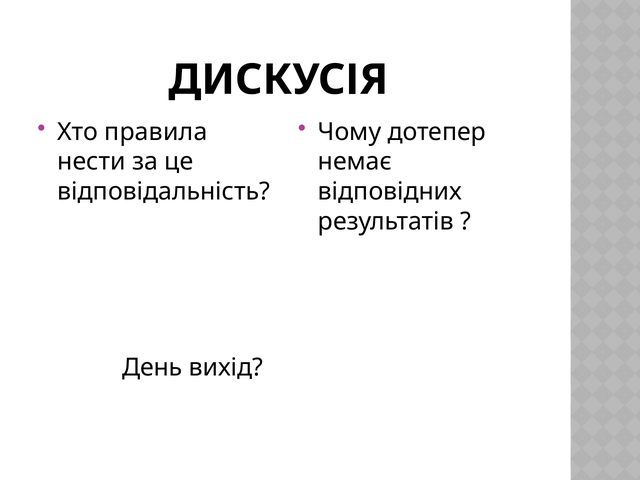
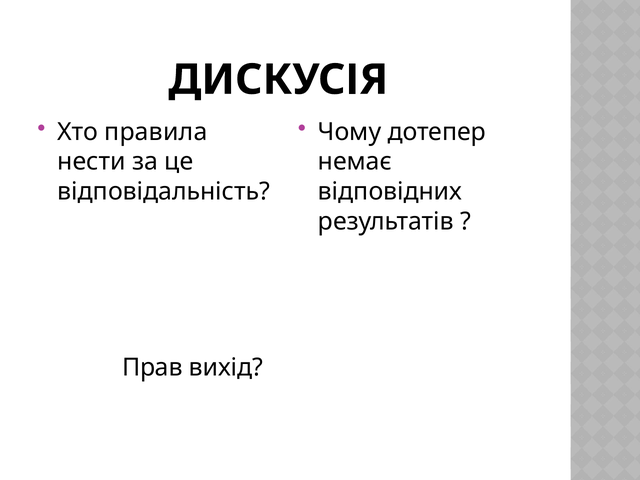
День: День -> Прав
